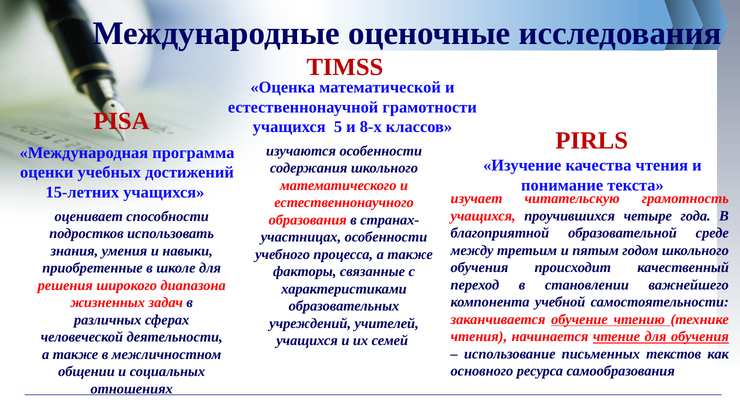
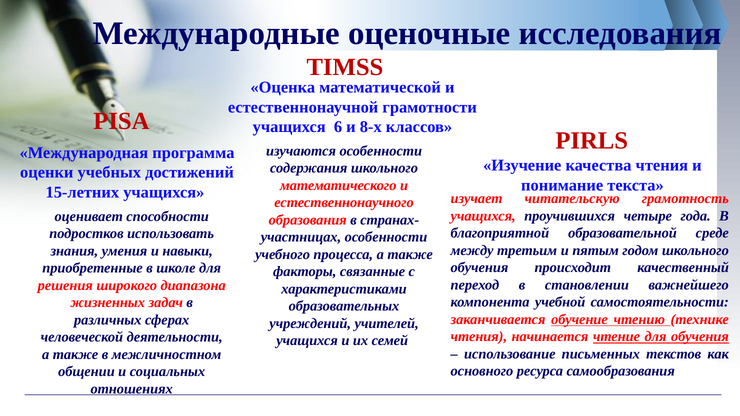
5: 5 -> 6
